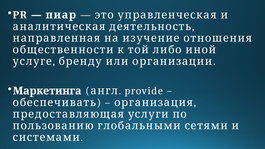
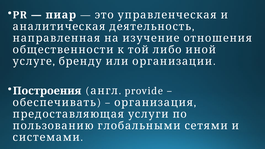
Маркетинга: Маркетинга -> Построения
